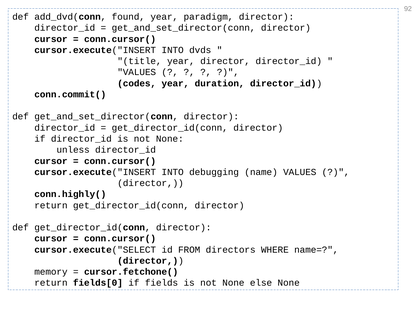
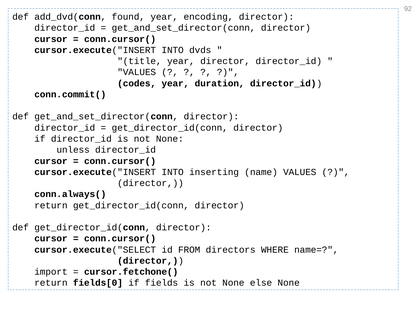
paradigm: paradigm -> encoding
debugging: debugging -> inserting
conn.highly(: conn.highly( -> conn.always(
memory: memory -> import
